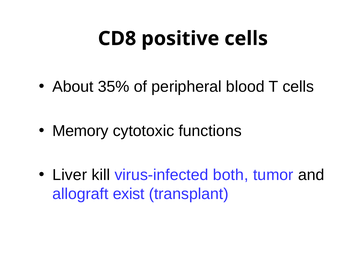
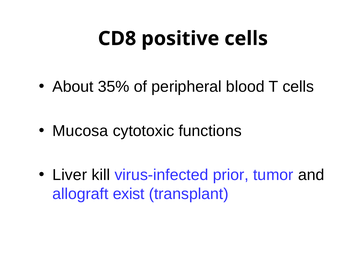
Memory: Memory -> Mucosa
both: both -> prior
